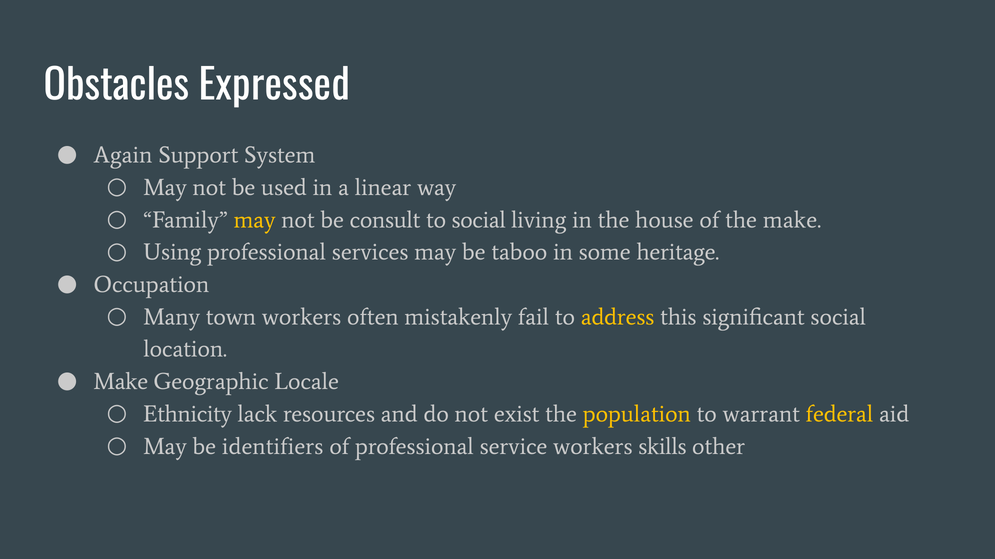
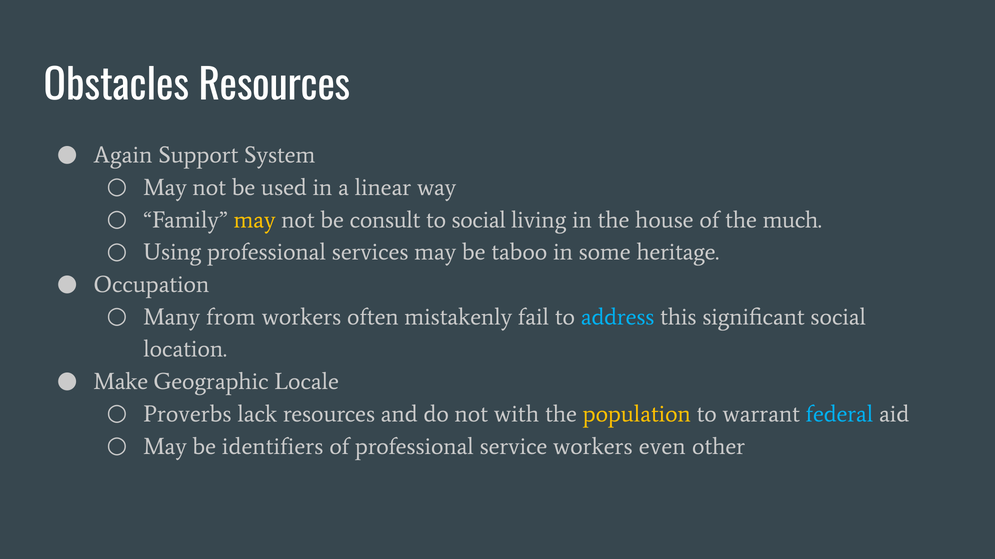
Obstacles Expressed: Expressed -> Resources
the make: make -> much
town: town -> from
address colour: yellow -> light blue
Ethnicity: Ethnicity -> Proverbs
exist: exist -> with
federal colour: yellow -> light blue
skills: skills -> even
